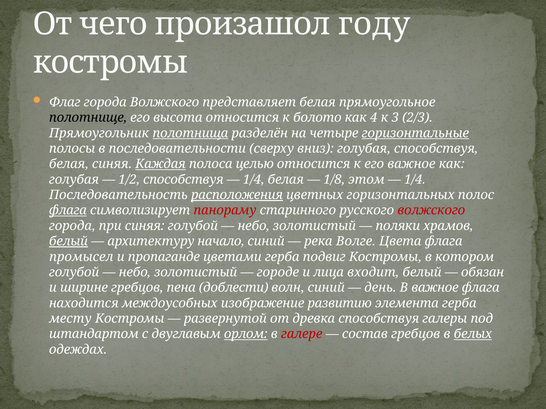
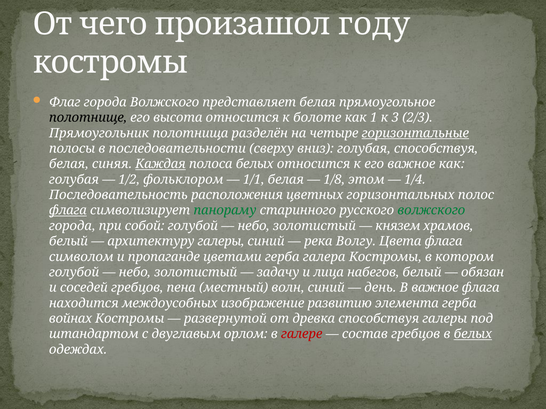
болото: болото -> болоте
4: 4 -> 1
полотнища underline: present -> none
полоса целью: целью -> белых
1/2 способствуя: способствуя -> фольклором
1/4 at (254, 180): 1/4 -> 1/1
расположения underline: present -> none
панораму colour: red -> green
волжского at (431, 211) colour: red -> green
при синяя: синяя -> собой
поляки: поляки -> князем
белый at (68, 242) underline: present -> none
архитектуру начало: начало -> галеры
Волге: Волге -> Волгу
промысел: промысел -> символом
подвиг: подвиг -> галера
городе: городе -> задачу
входит: входит -> набегов
ширине: ширине -> соседей
доблести: доблести -> местный
месту: месту -> войнах
орлом underline: present -> none
